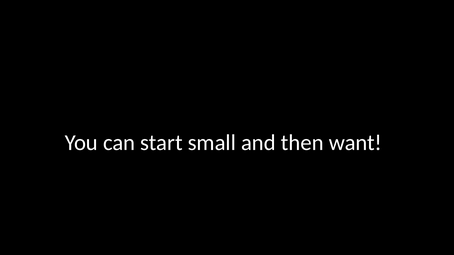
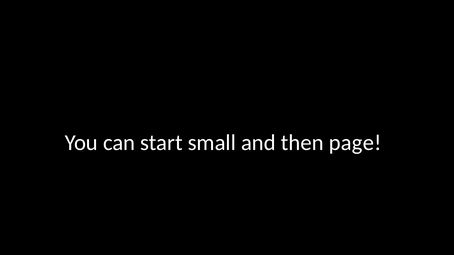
want: want -> page
